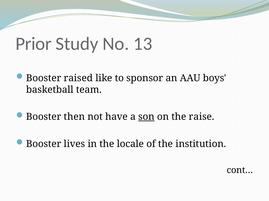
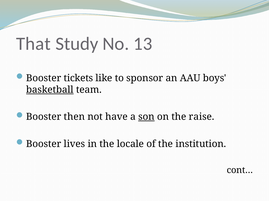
Prior: Prior -> That
raised: raised -> tickets
basketball underline: none -> present
